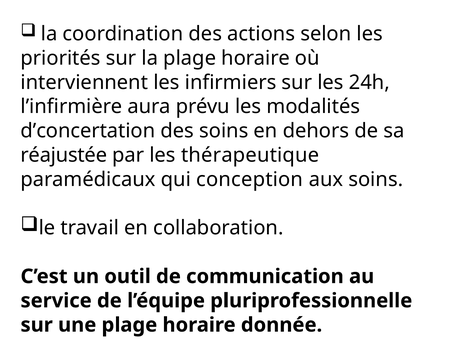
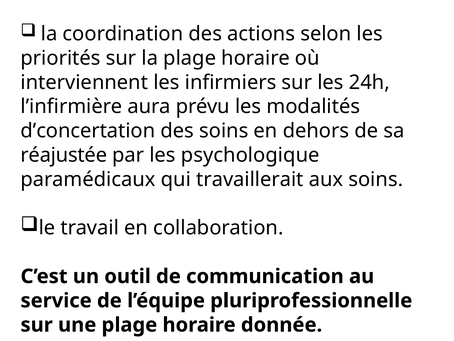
thérapeutique: thérapeutique -> psychologique
conception: conception -> travaillerait
